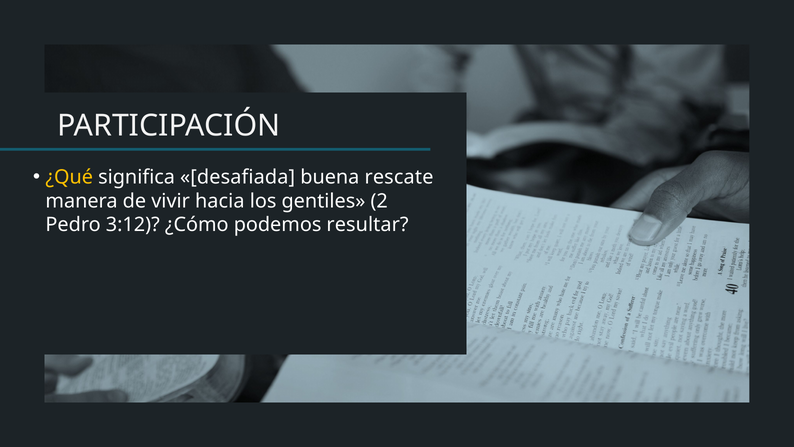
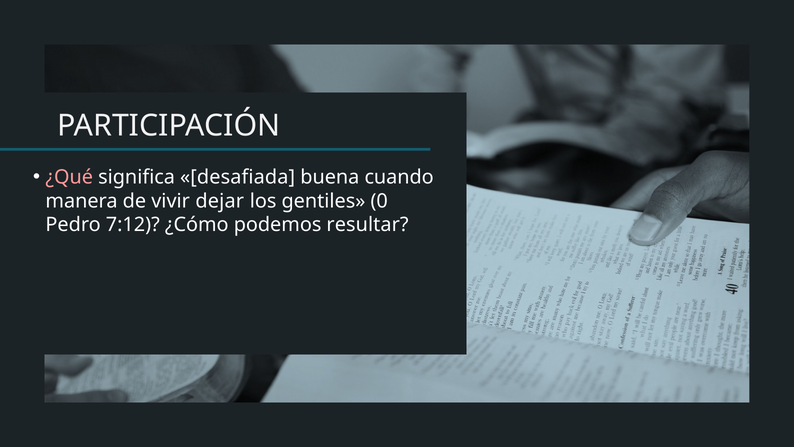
¿Qué colour: yellow -> pink
rescate: rescate -> cuando
hacia: hacia -> dejar
2: 2 -> 0
3:12: 3:12 -> 7:12
